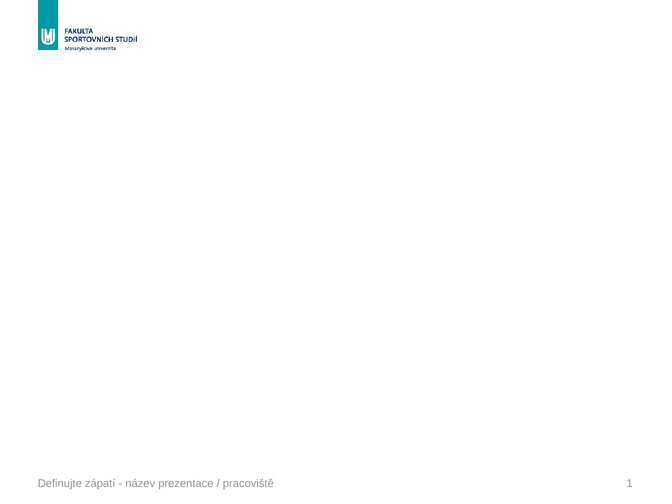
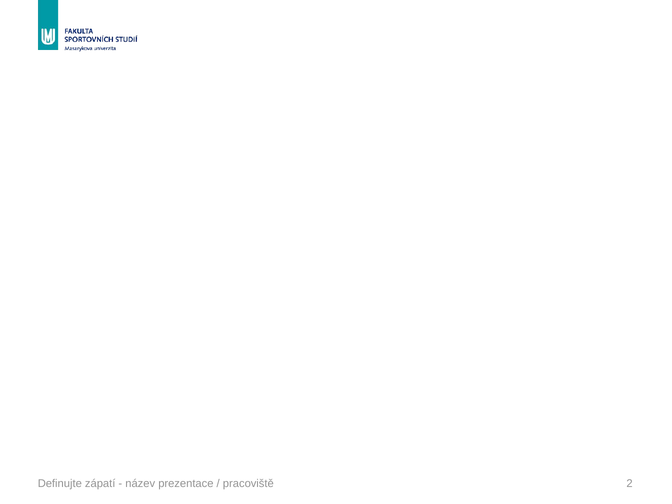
1: 1 -> 2
